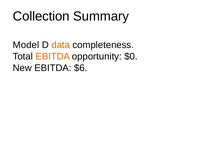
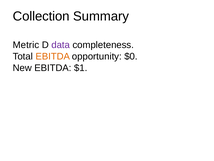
Model: Model -> Metric
data colour: orange -> purple
$6: $6 -> $1
